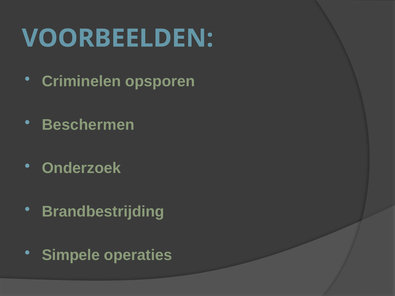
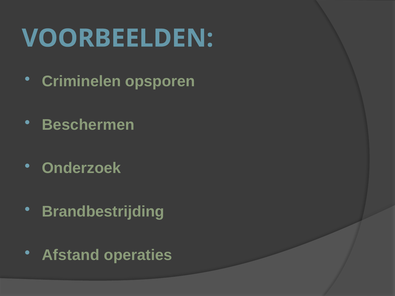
Simpele: Simpele -> Afstand
